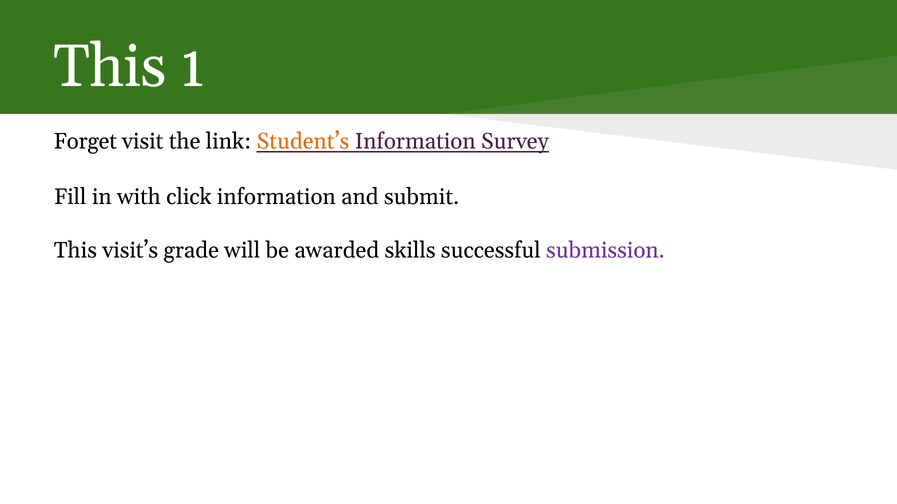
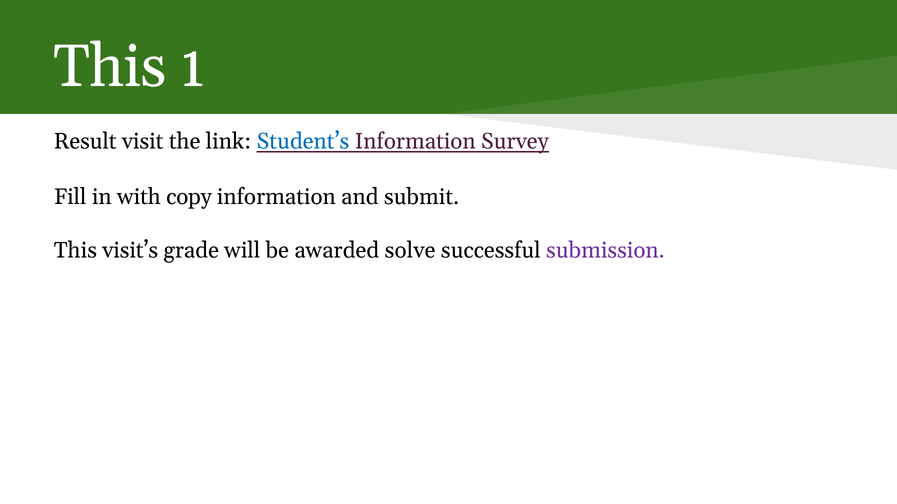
Forget: Forget -> Result
Student’s colour: orange -> blue
click: click -> copy
skills: skills -> solve
